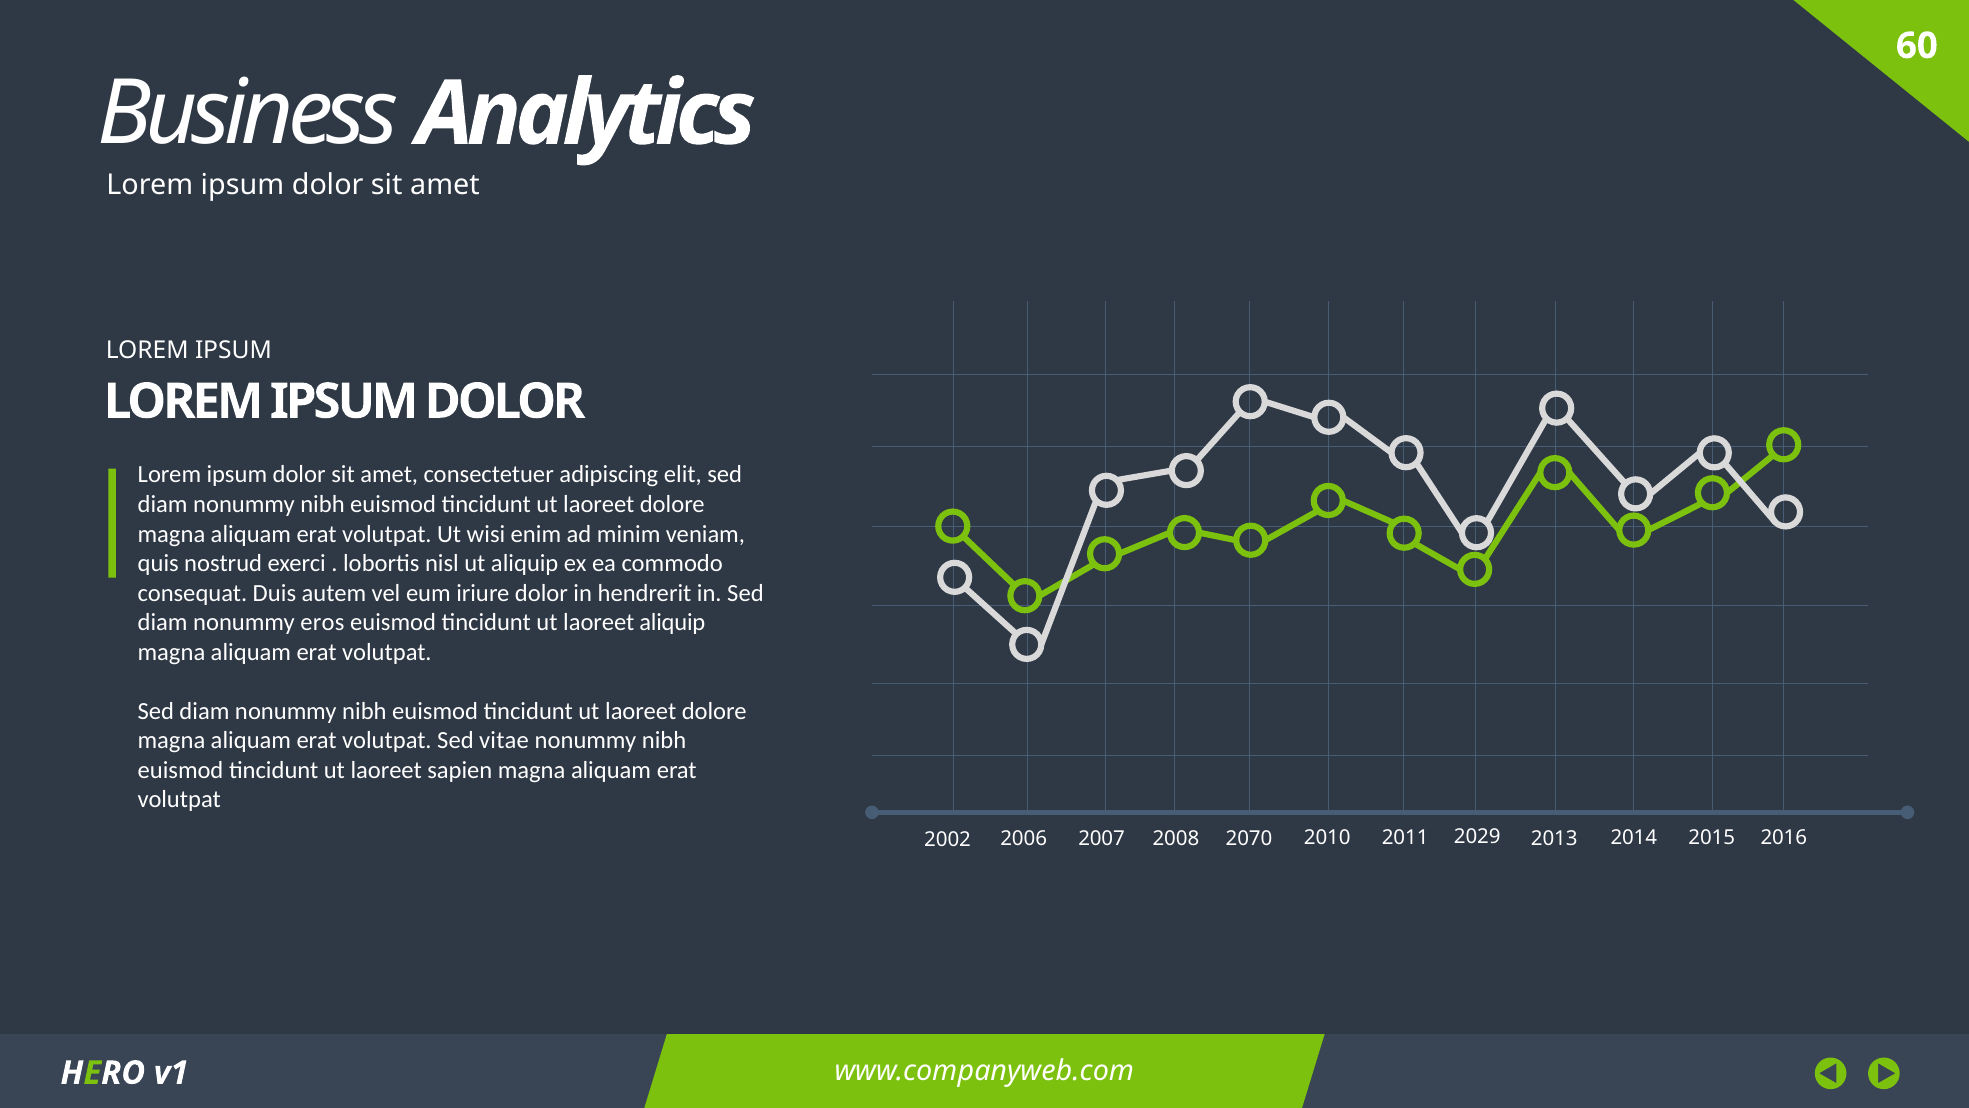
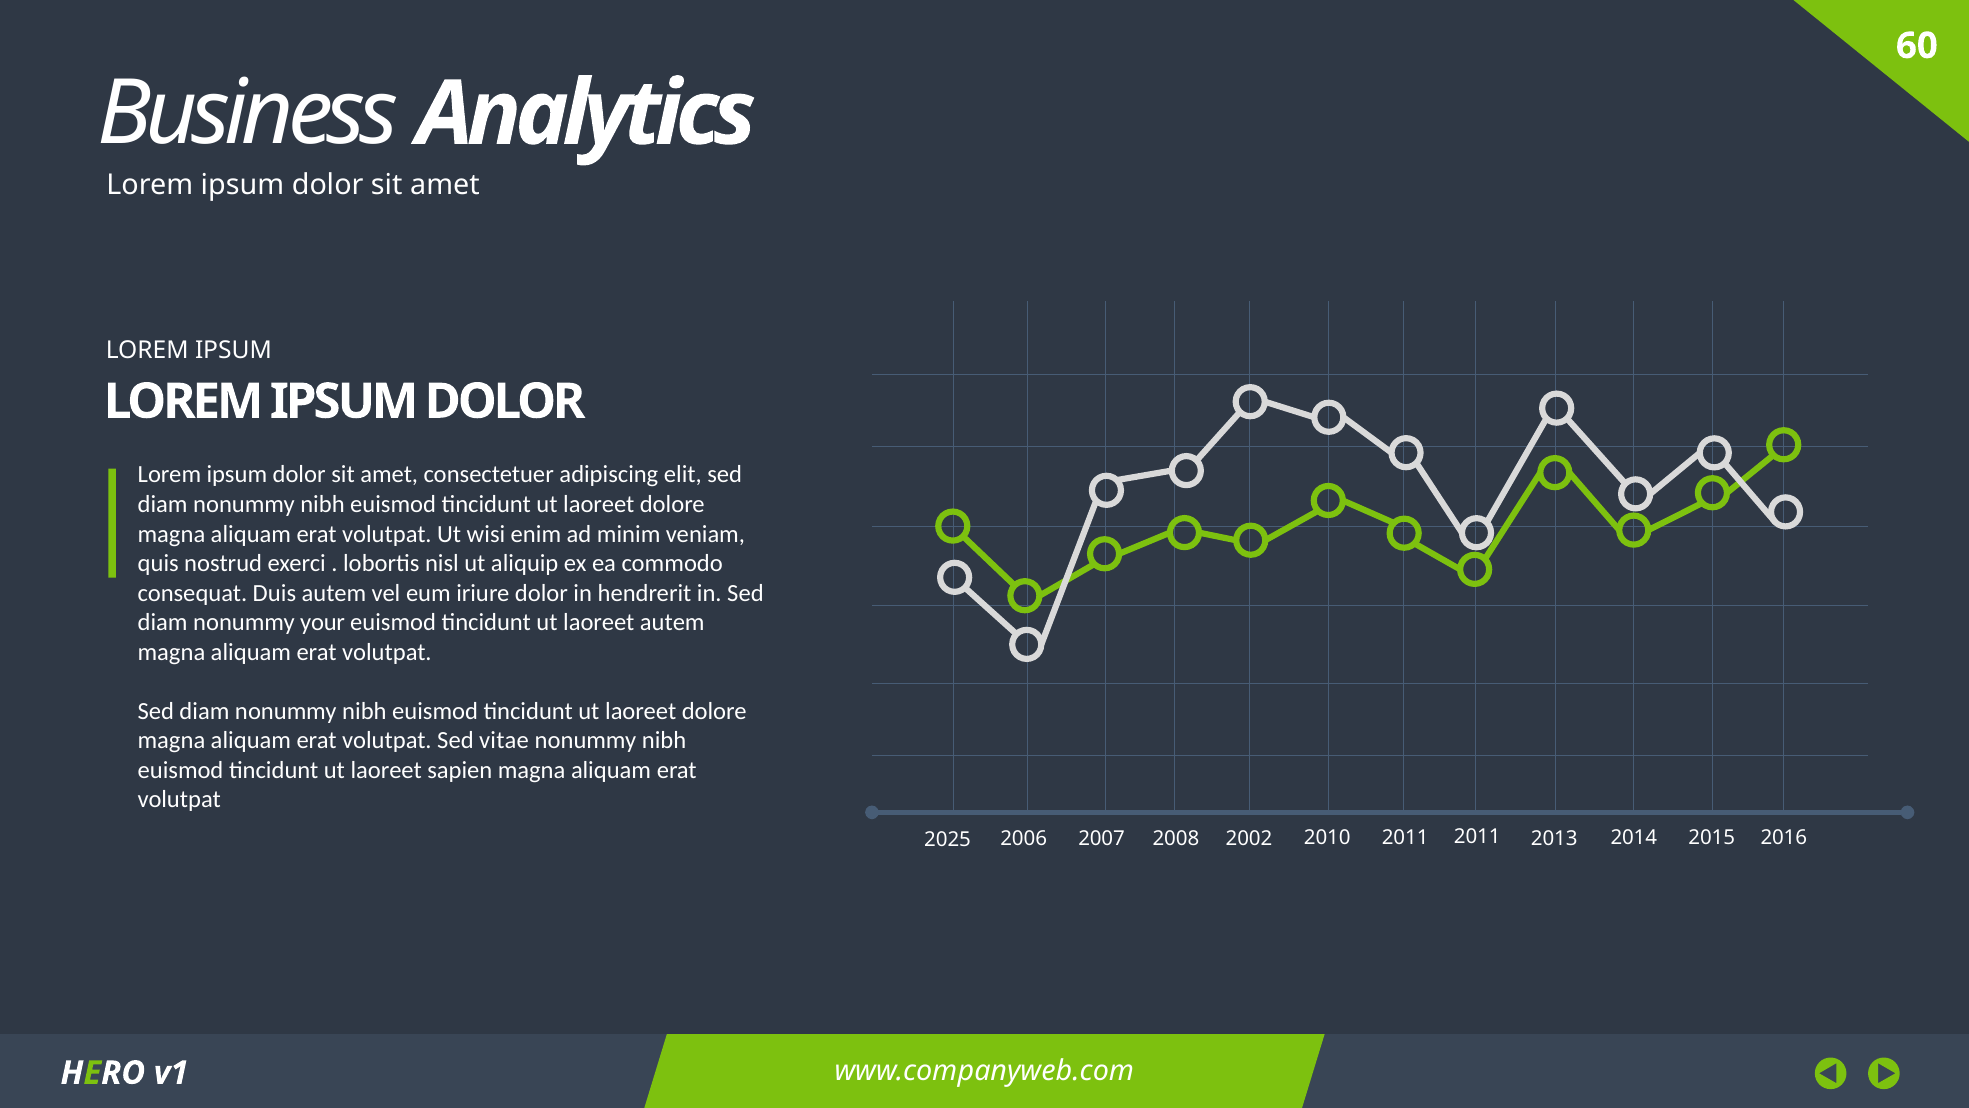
eros: eros -> your
laoreet aliquip: aliquip -> autem
2029 at (1477, 837): 2029 -> 2011
2070: 2070 -> 2002
2002: 2002 -> 2025
